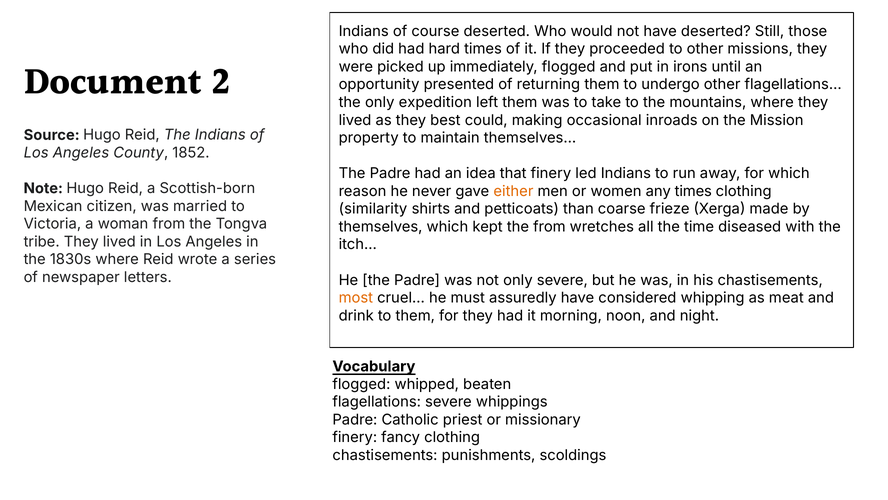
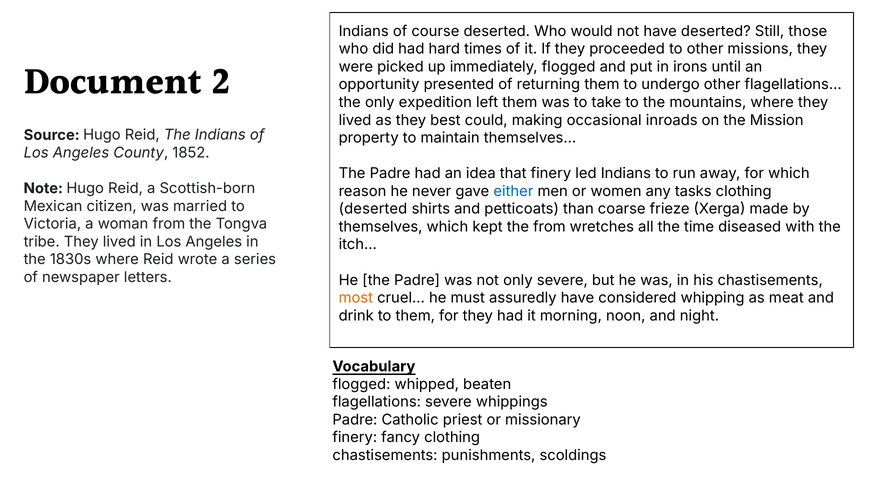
either colour: orange -> blue
any times: times -> tasks
similarity at (373, 209): similarity -> deserted
